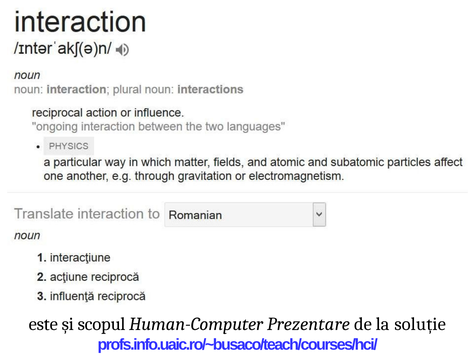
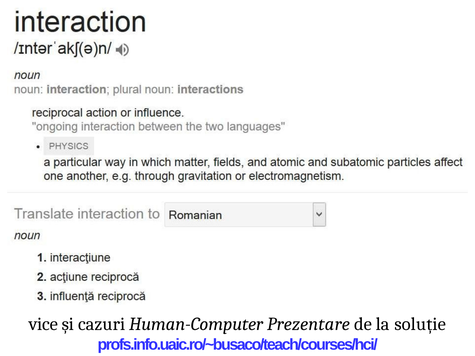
este: este -> vice
scopul: scopul -> cazuri
